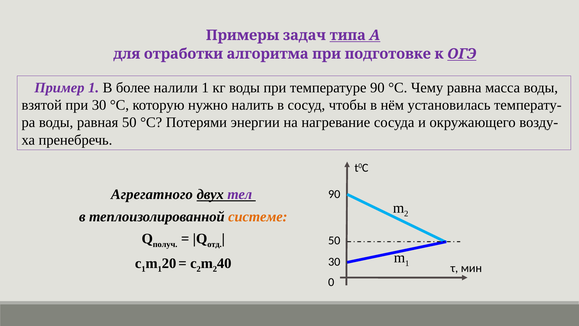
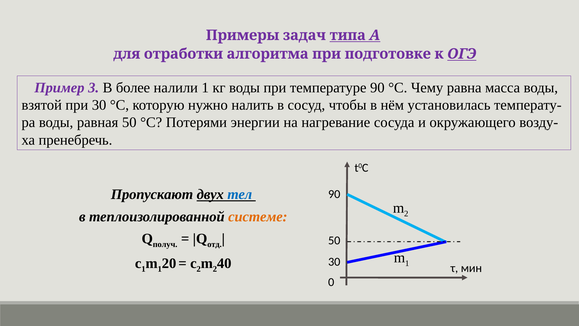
Пример 1: 1 -> 3
Агрегатного: Агрегатного -> Пропускают
тел colour: purple -> blue
